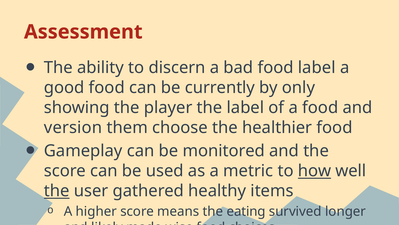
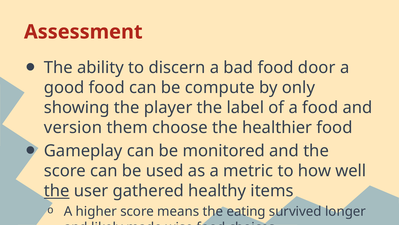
food label: label -> door
currently: currently -> compute
how underline: present -> none
